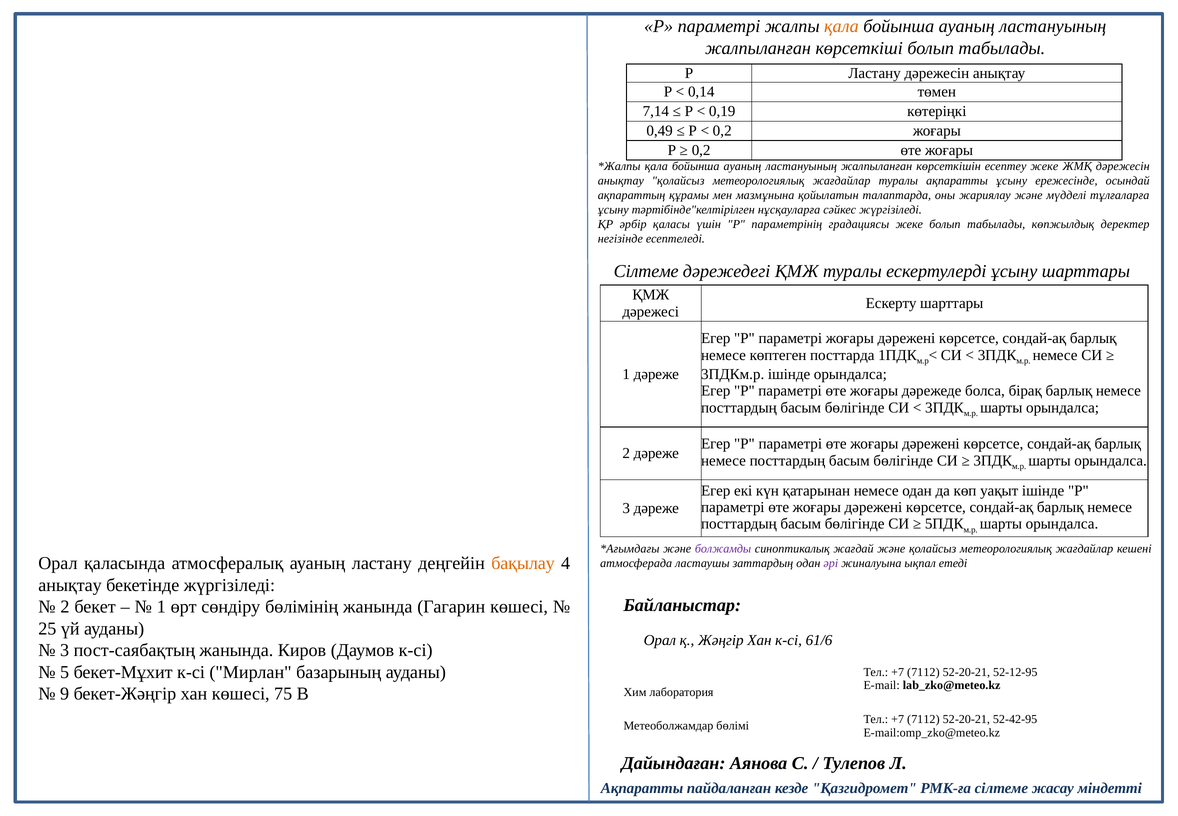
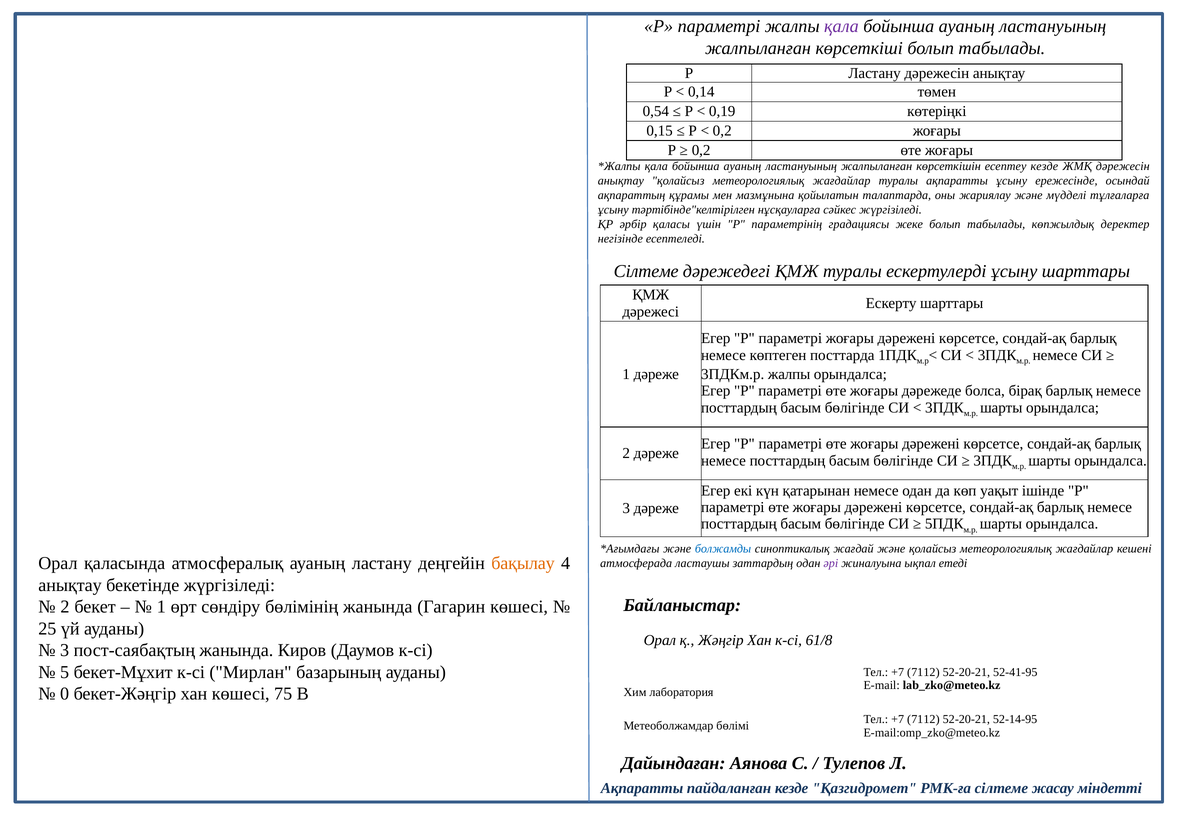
қала at (841, 26) colour: orange -> purple
7,14: 7,14 -> 0,54
0,49: 0,49 -> 0,15
есептеу жеке: жеке -> кезде
3ПДКм.р ішінде: ішінде -> жалпы
болжамды colour: purple -> blue
61/6: 61/6 -> 61/8
52-12-95: 52-12-95 -> 52-41-95
9: 9 -> 0
52-42-95: 52-42-95 -> 52-14-95
